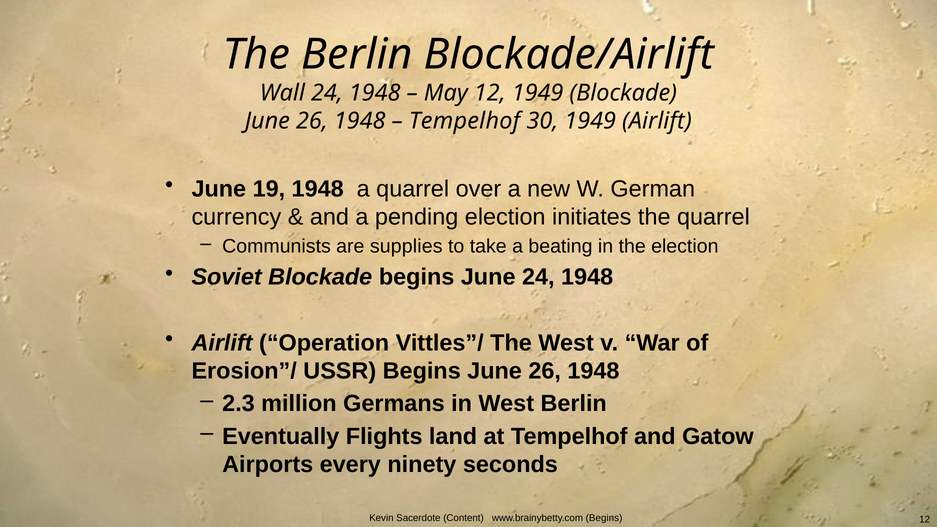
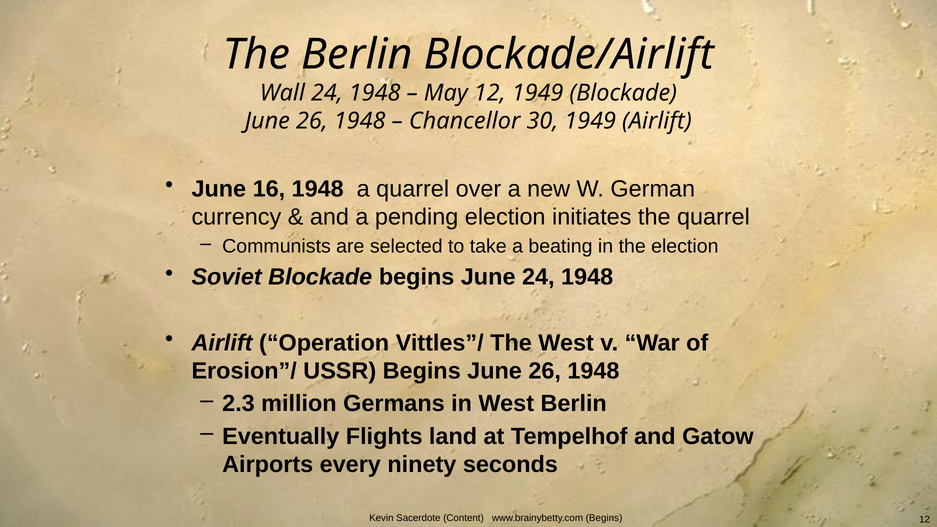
Tempelhof at (465, 121): Tempelhof -> Chancellor
19: 19 -> 16
supplies: supplies -> selected
